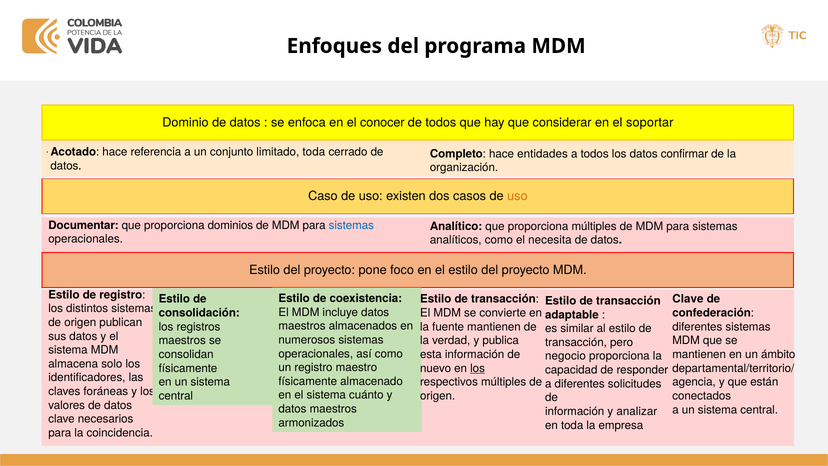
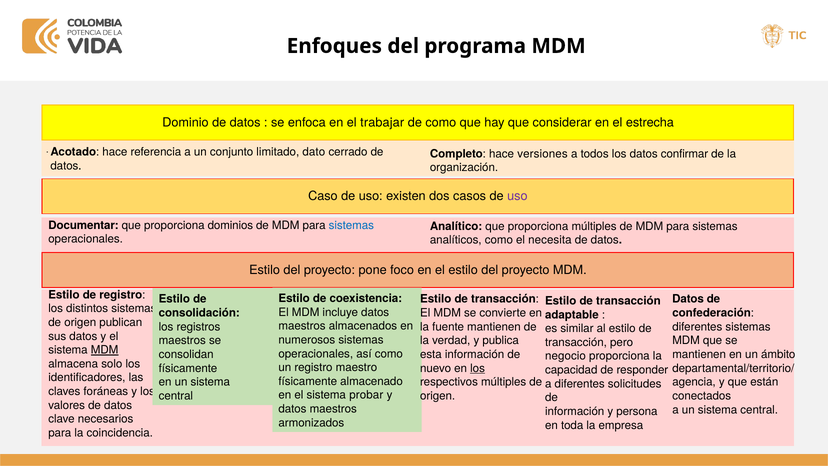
conocer: conocer -> trabajar
de todos: todos -> como
soportar: soportar -> estrecha
limitado toda: toda -> dato
entidades: entidades -> versiones
uso at (517, 196) colour: orange -> purple
Clave at (688, 299): Clave -> Datos
MDM at (105, 350) underline: none -> present
cuánto: cuánto -> probar
analizar: analizar -> persona
